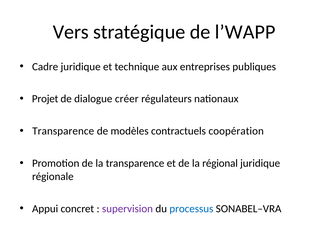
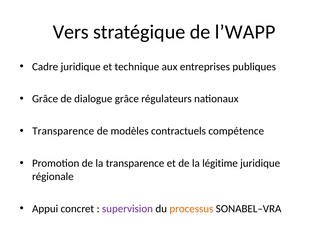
Projet at (45, 99): Projet -> Grâce
dialogue créer: créer -> grâce
coopération: coopération -> compétence
régional: régional -> légitime
processus colour: blue -> orange
